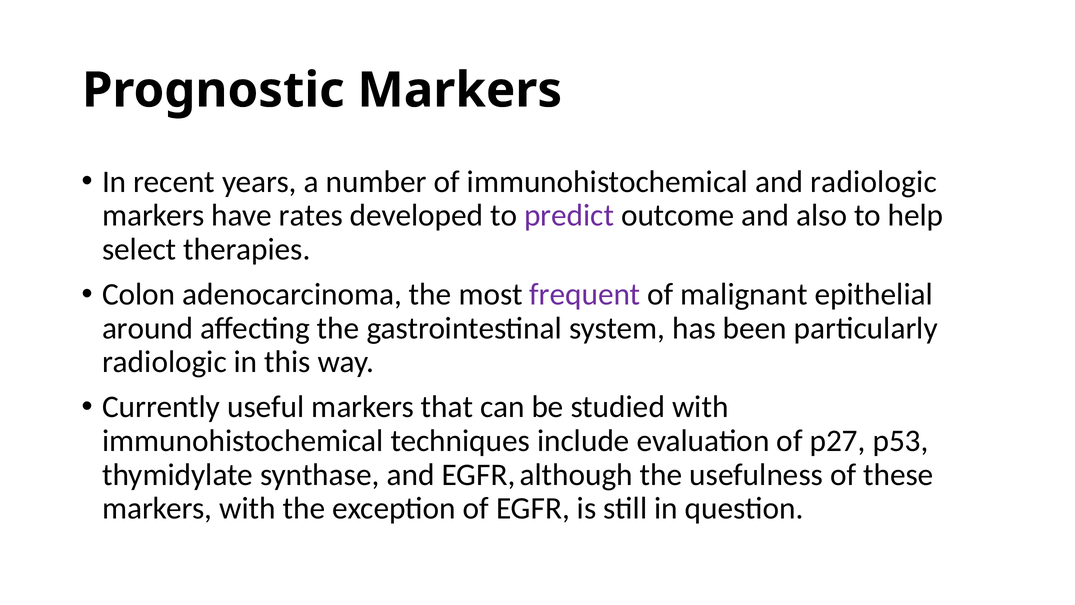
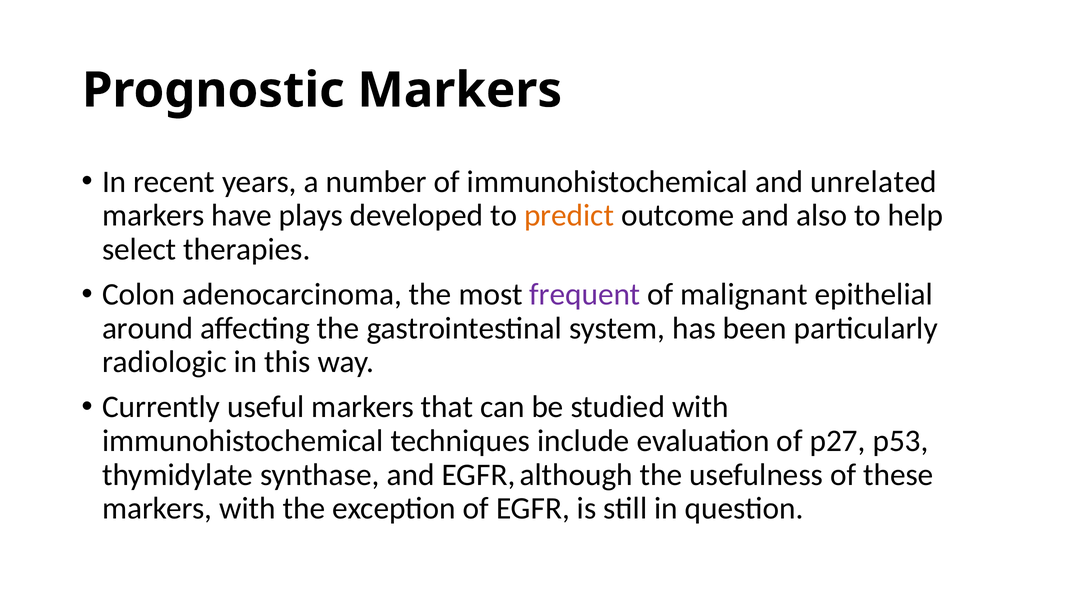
and radiologic: radiologic -> unrelated
rates: rates -> plays
predict colour: purple -> orange
